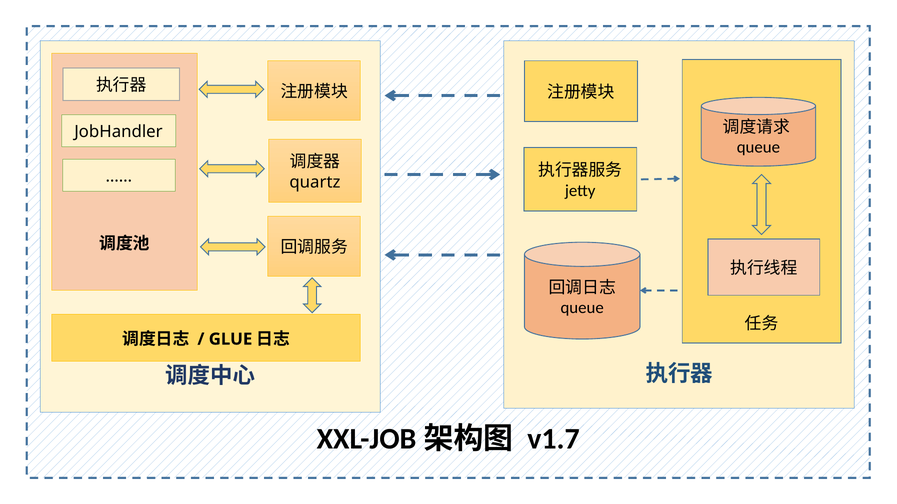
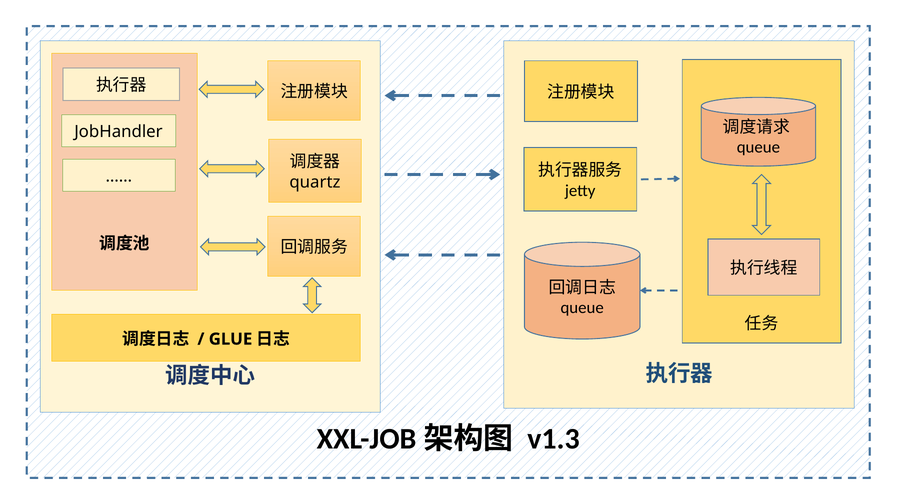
v1.7: v1.7 -> v1.3
